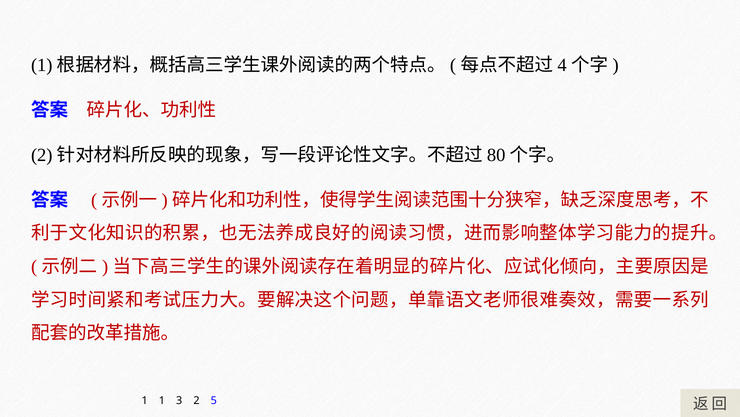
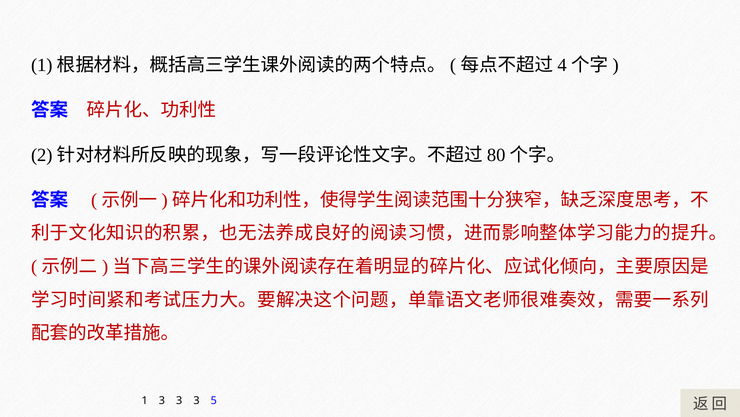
1 1: 1 -> 3
2 at (197, 400): 2 -> 3
